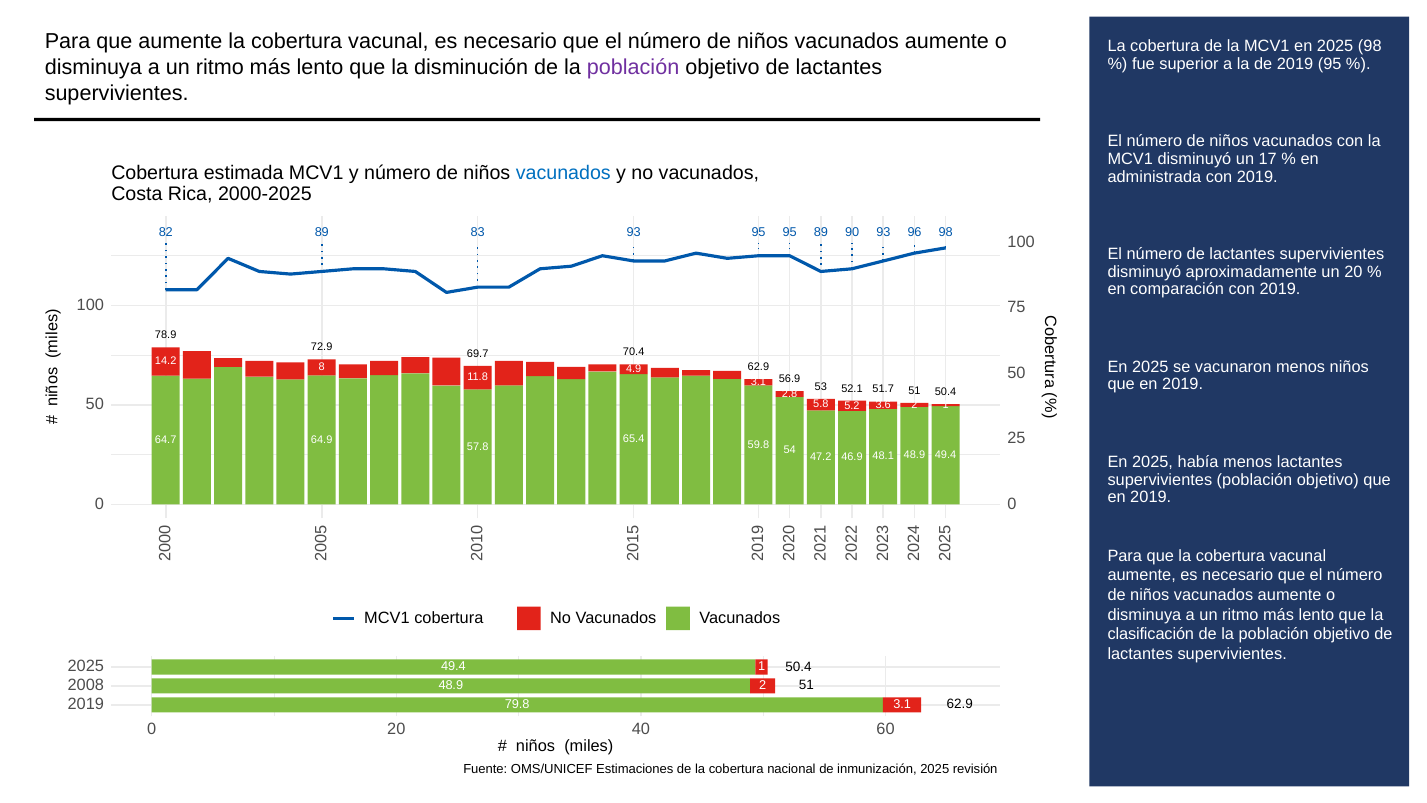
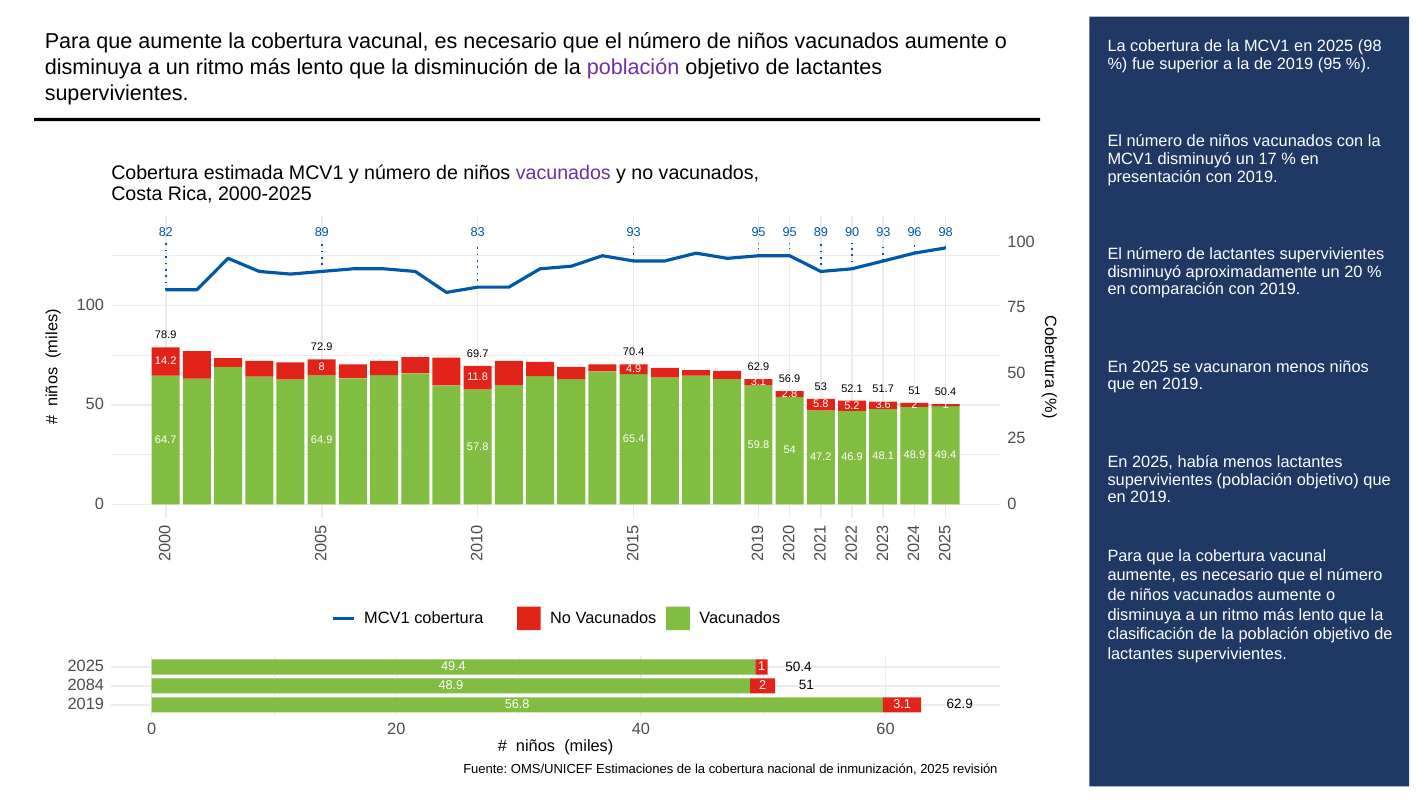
vacunados at (563, 173) colour: blue -> purple
administrada: administrada -> presentación
2008: 2008 -> 2084
79.8: 79.8 -> 56.8
